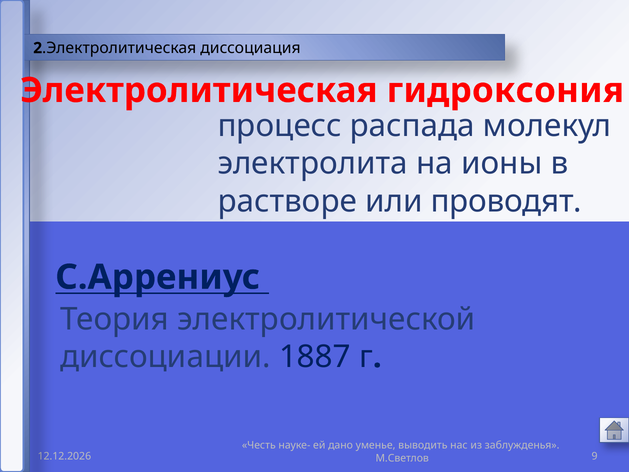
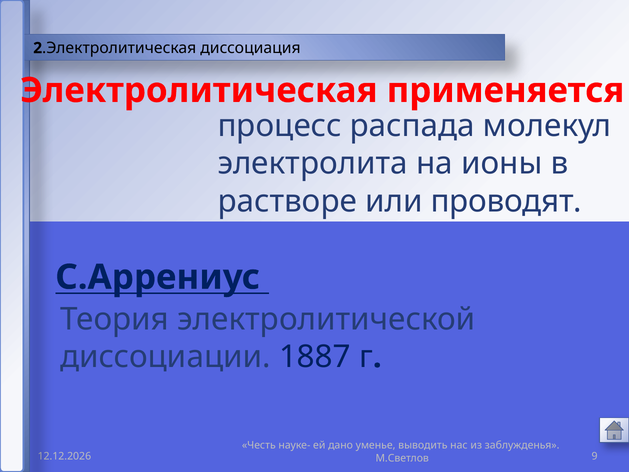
гидроксония: гидроксония -> применяется
